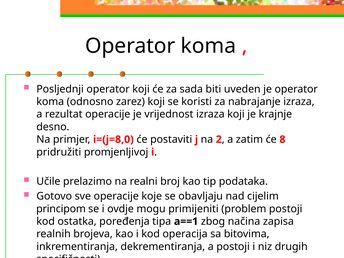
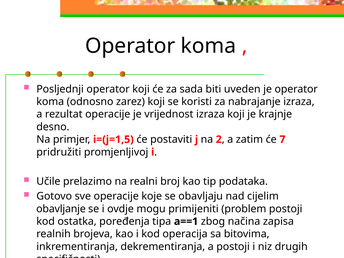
i=(j=8,0: i=(j=8,0 -> i=(j=1,5
8: 8 -> 7
principom: principom -> obavljanje
